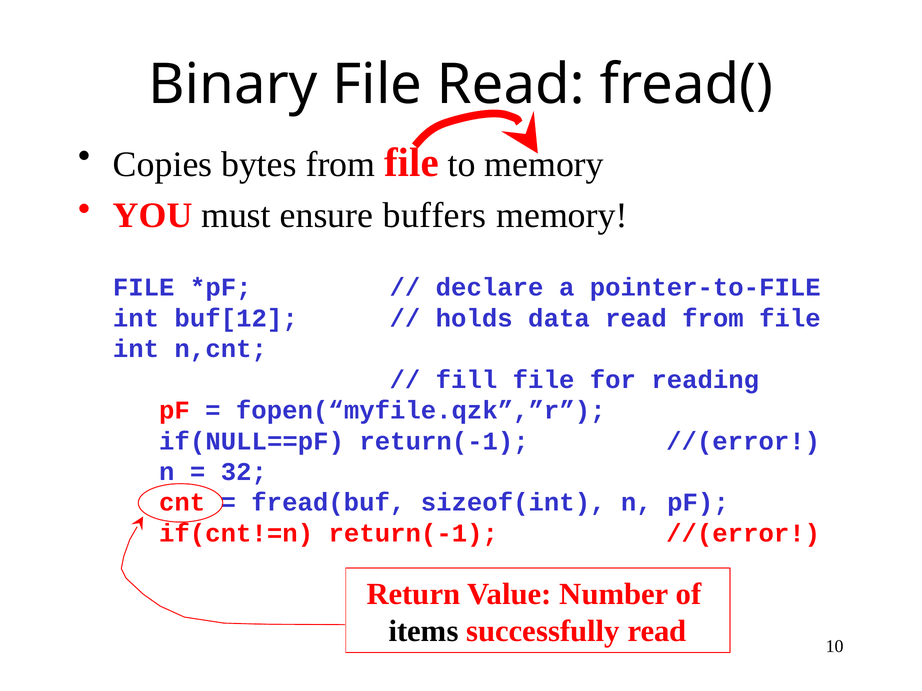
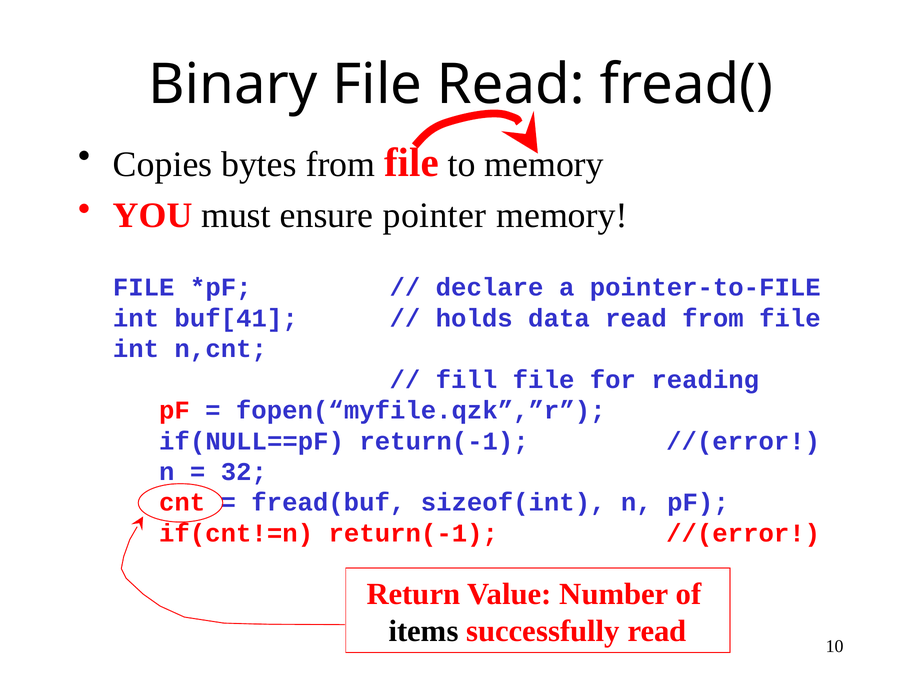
buffers: buffers -> pointer
buf[12: buf[12 -> buf[41
